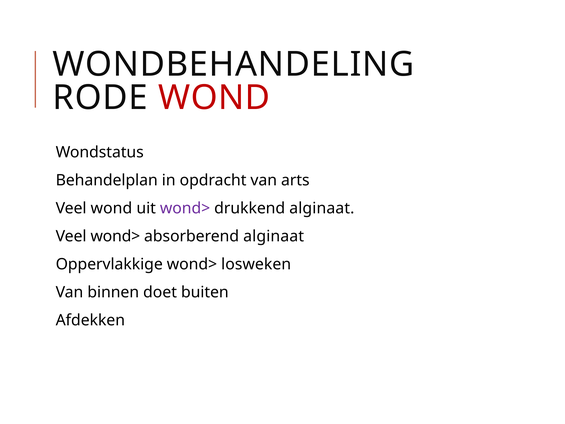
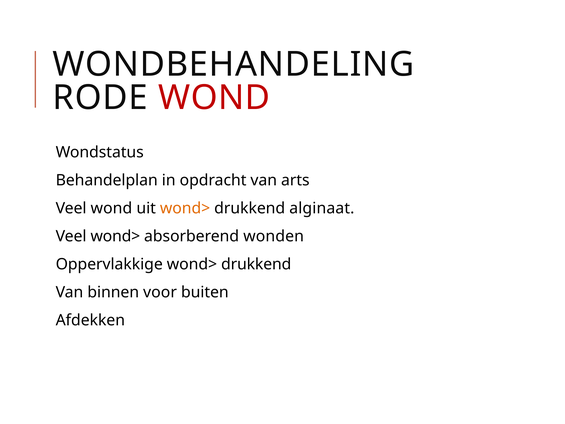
wond> at (185, 208) colour: purple -> orange
absorberend alginaat: alginaat -> wonden
Oppervlakkige wond> losweken: losweken -> drukkend
doet: doet -> voor
